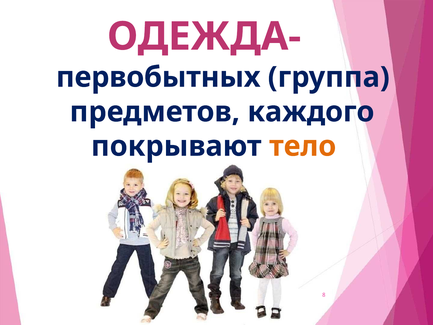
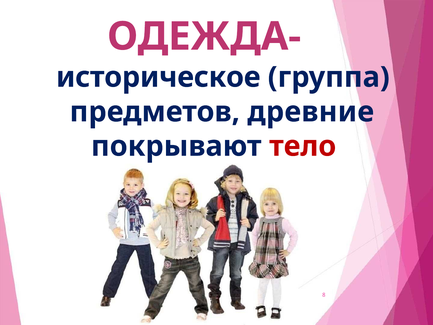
первобытных: первобытных -> историческое
каждого: каждого -> древние
тело colour: orange -> red
